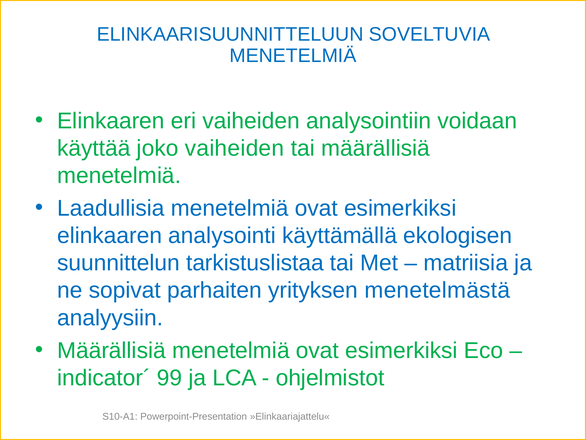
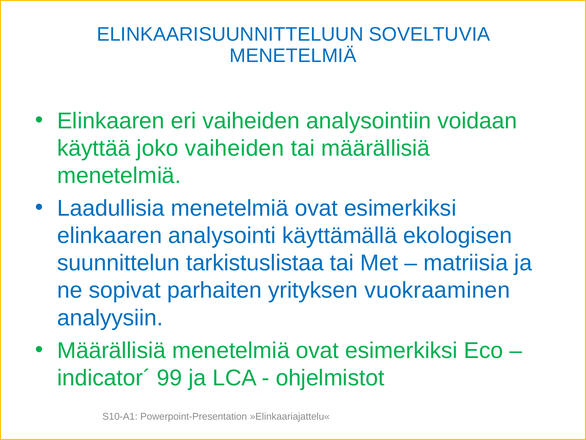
menetelmästä: menetelmästä -> vuokraaminen
